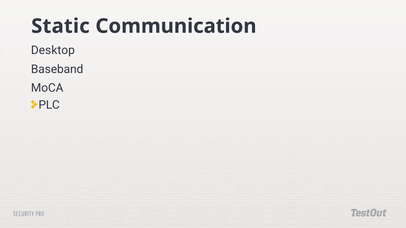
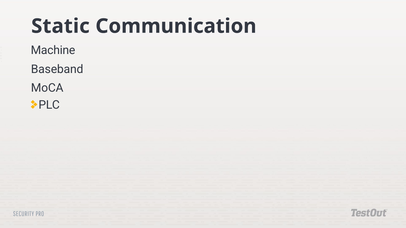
Desktop: Desktop -> Machine
